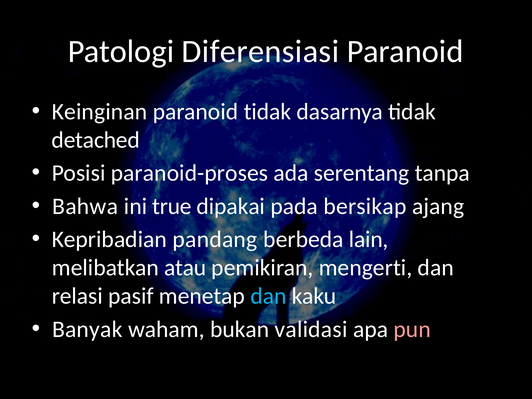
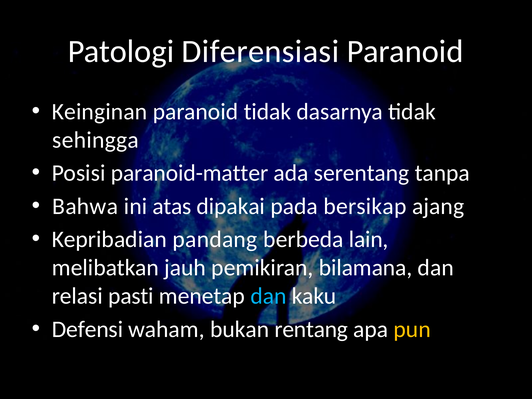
detached: detached -> sehingga
paranoid-proses: paranoid-proses -> paranoid-matter
true: true -> atas
atau: atau -> jauh
mengerti: mengerti -> bilamana
pasif: pasif -> pasti
Banyak: Banyak -> Defensi
validasi: validasi -> rentang
pun colour: pink -> yellow
